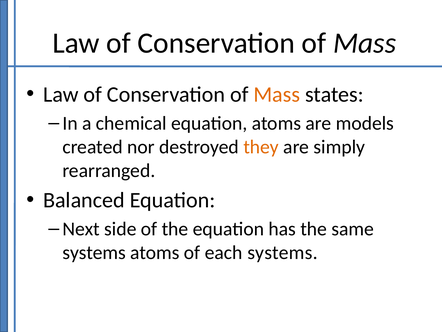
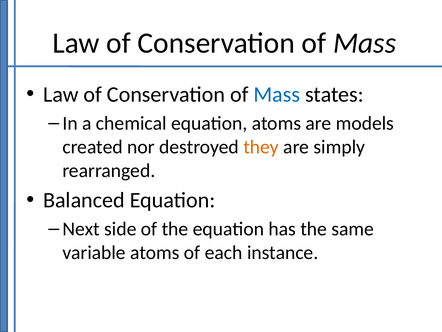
Mass at (277, 94) colour: orange -> blue
systems at (94, 252): systems -> variable
each systems: systems -> instance
